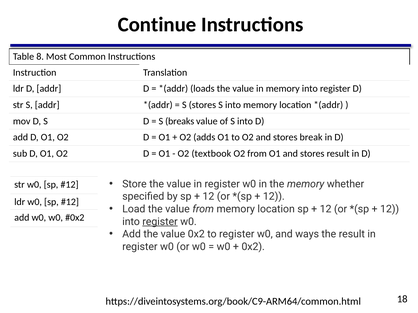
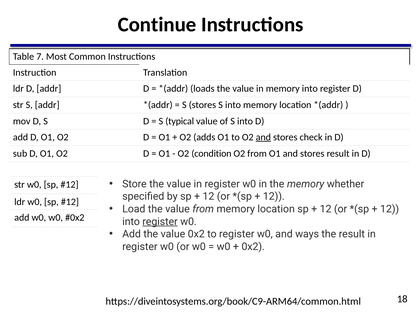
8: 8 -> 7
breaks: breaks -> typical
and at (263, 137) underline: none -> present
break: break -> check
textbook: textbook -> condition
